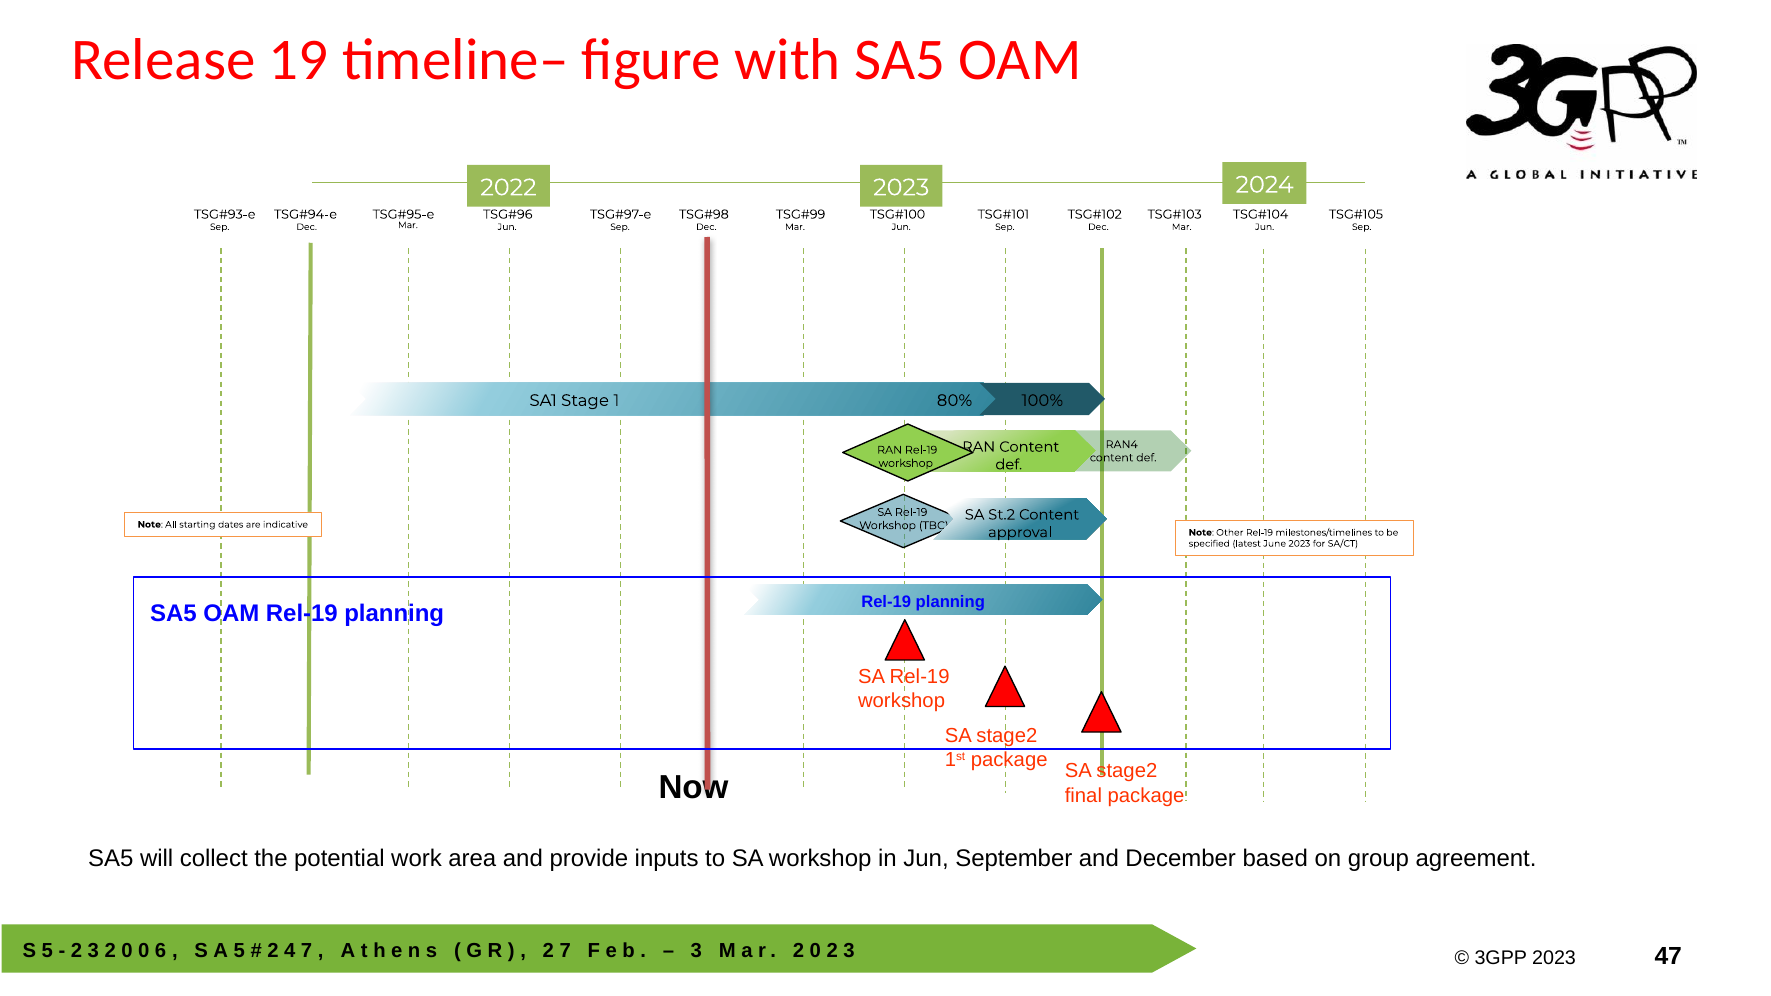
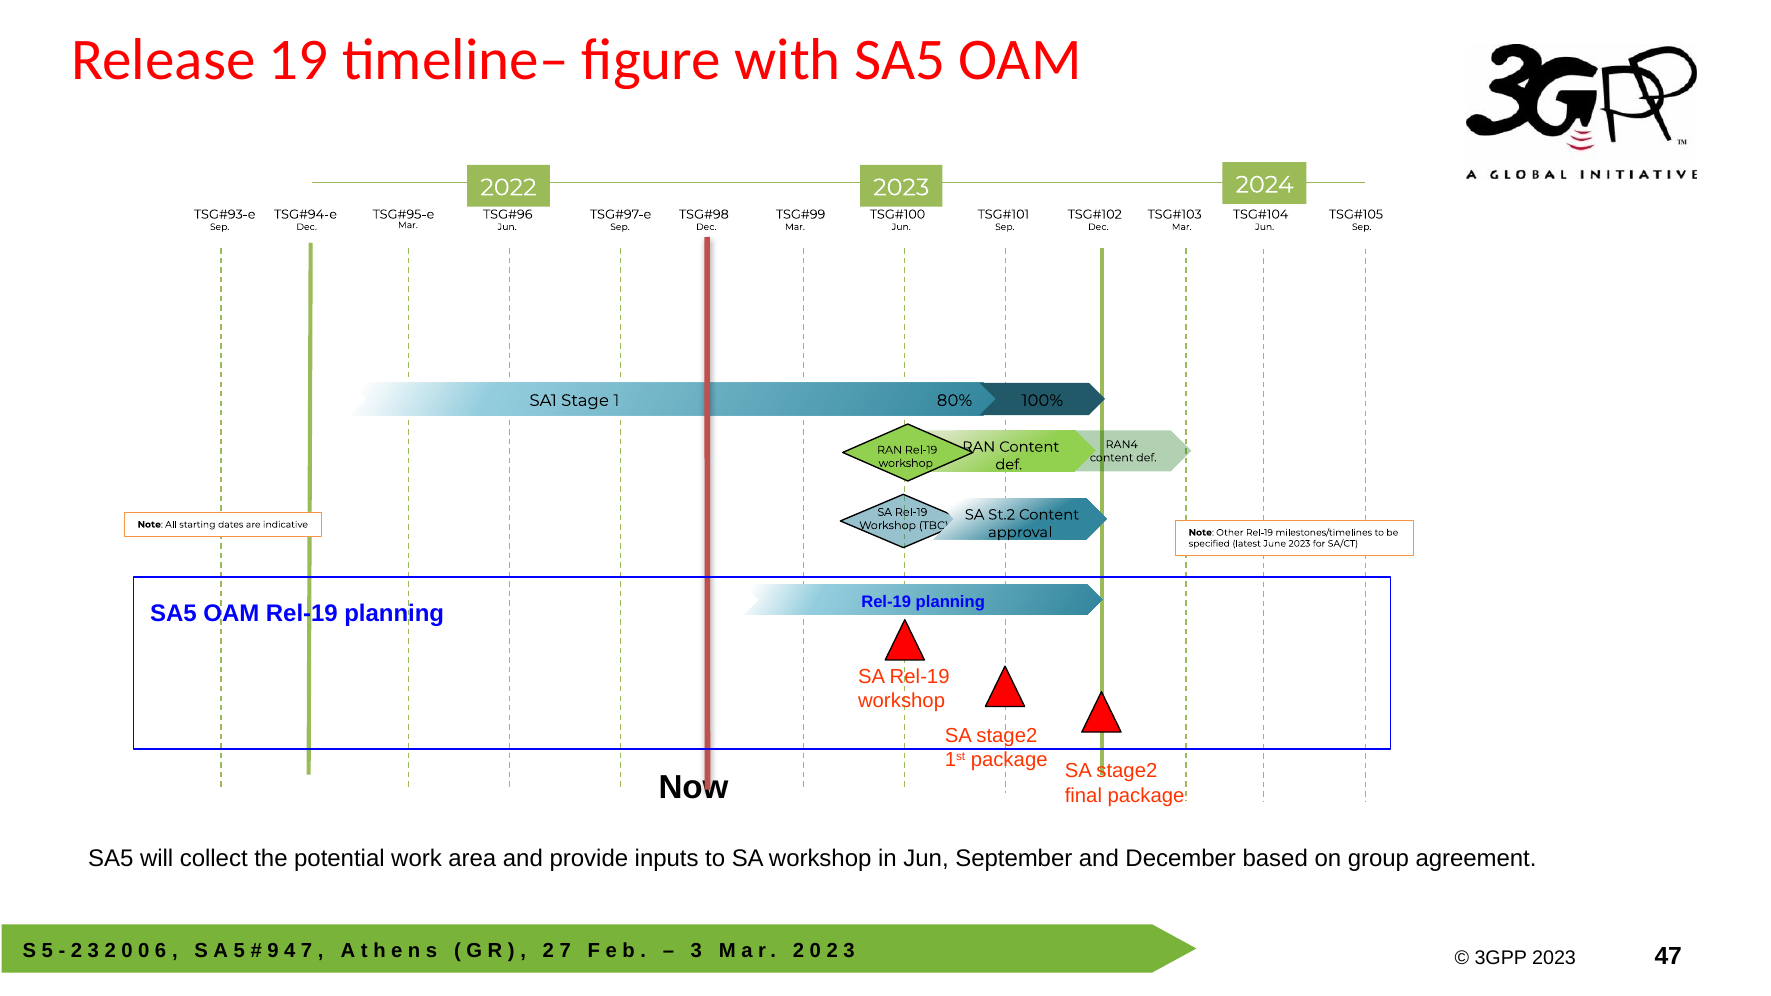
2 at (273, 951): 2 -> 9
